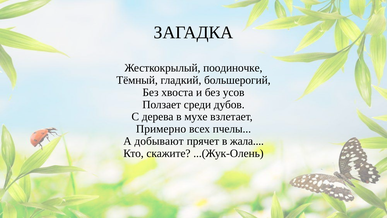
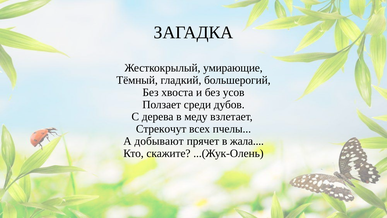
поодиночке: поодиночке -> умирающие
мухе: мухе -> меду
Примерно: Примерно -> Стрекочут
